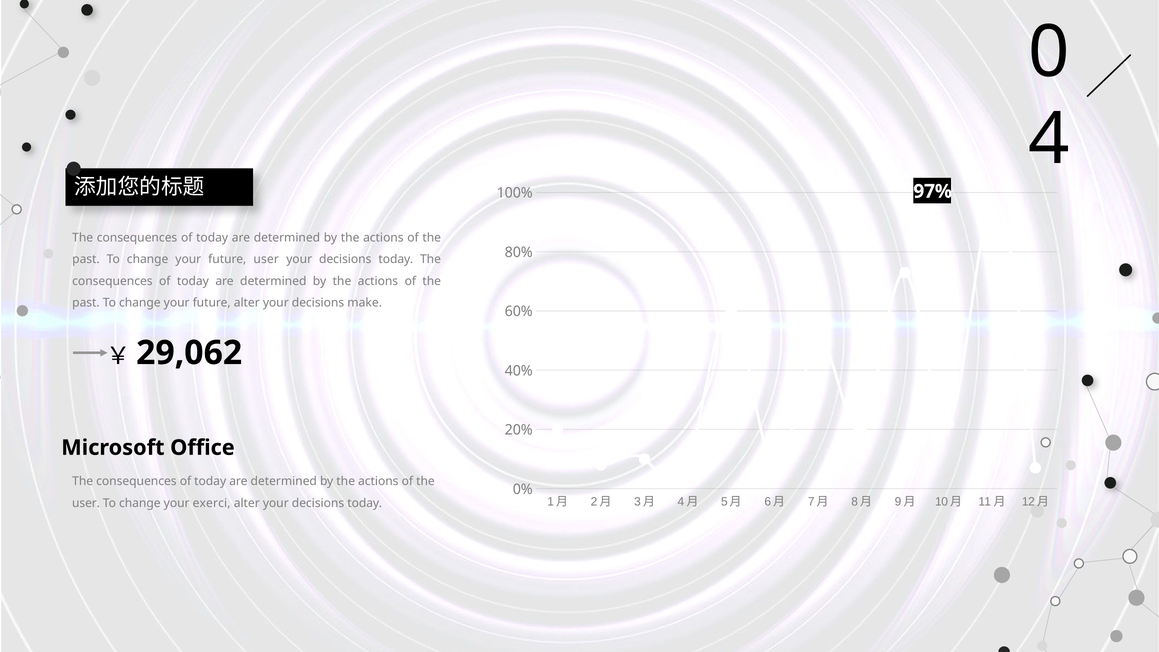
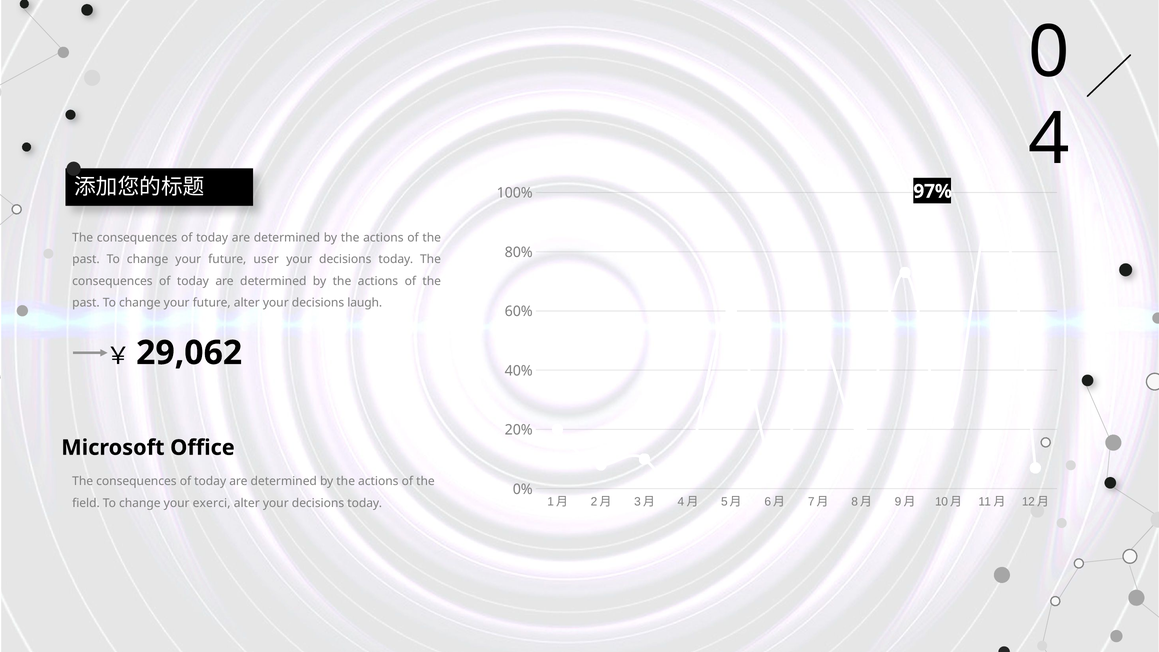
make: make -> laugh
user at (86, 503): user -> field
